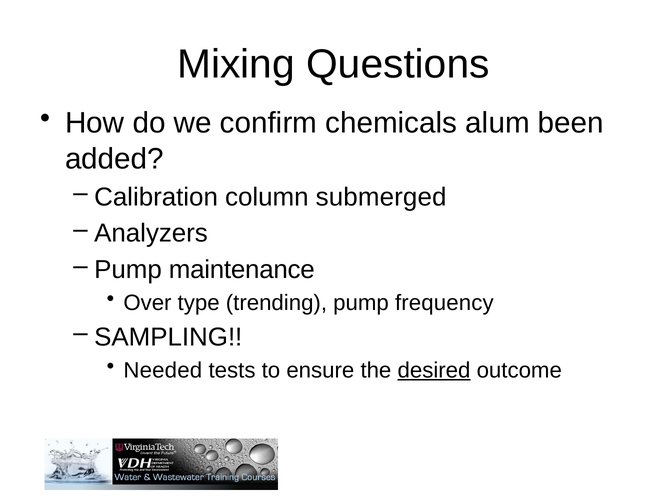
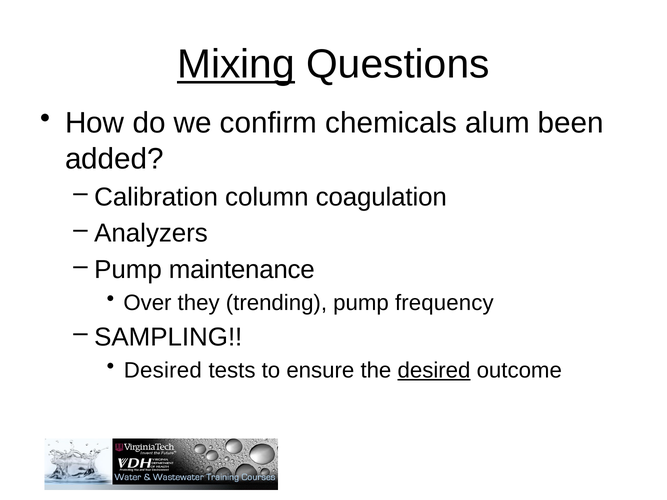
Mixing underline: none -> present
submerged: submerged -> coagulation
type: type -> they
Needed at (163, 370): Needed -> Desired
